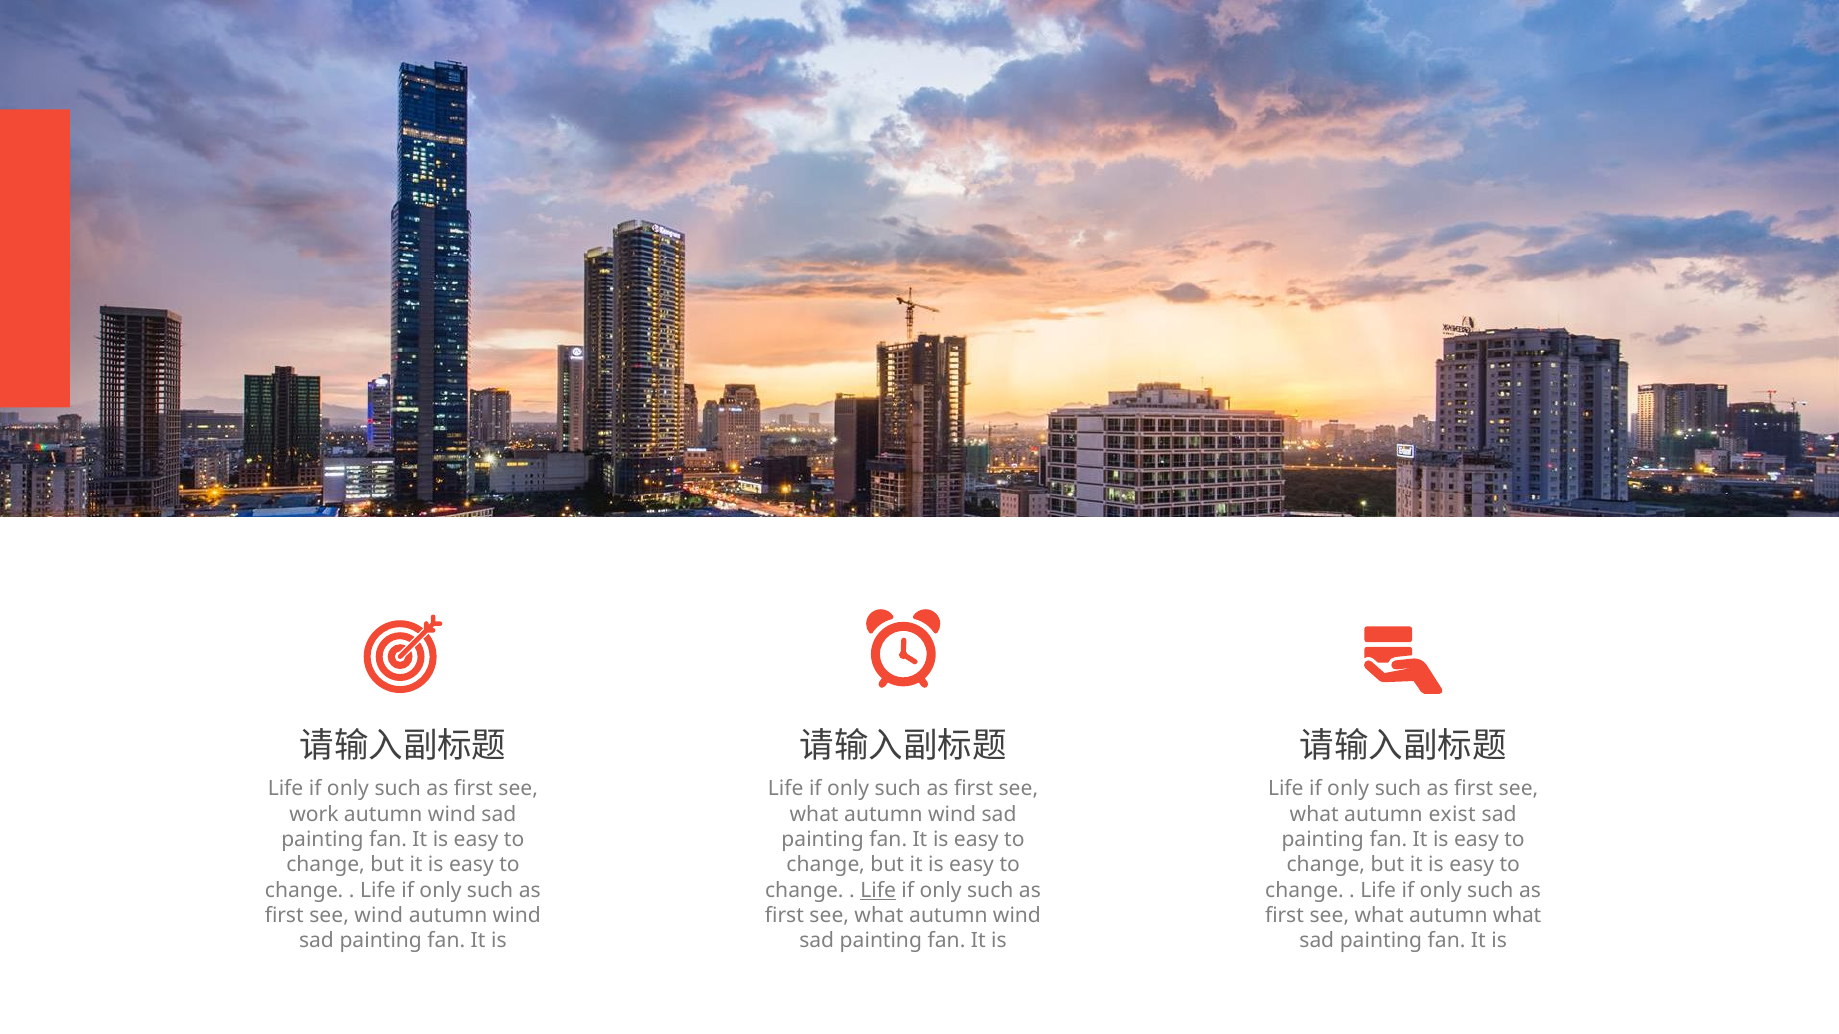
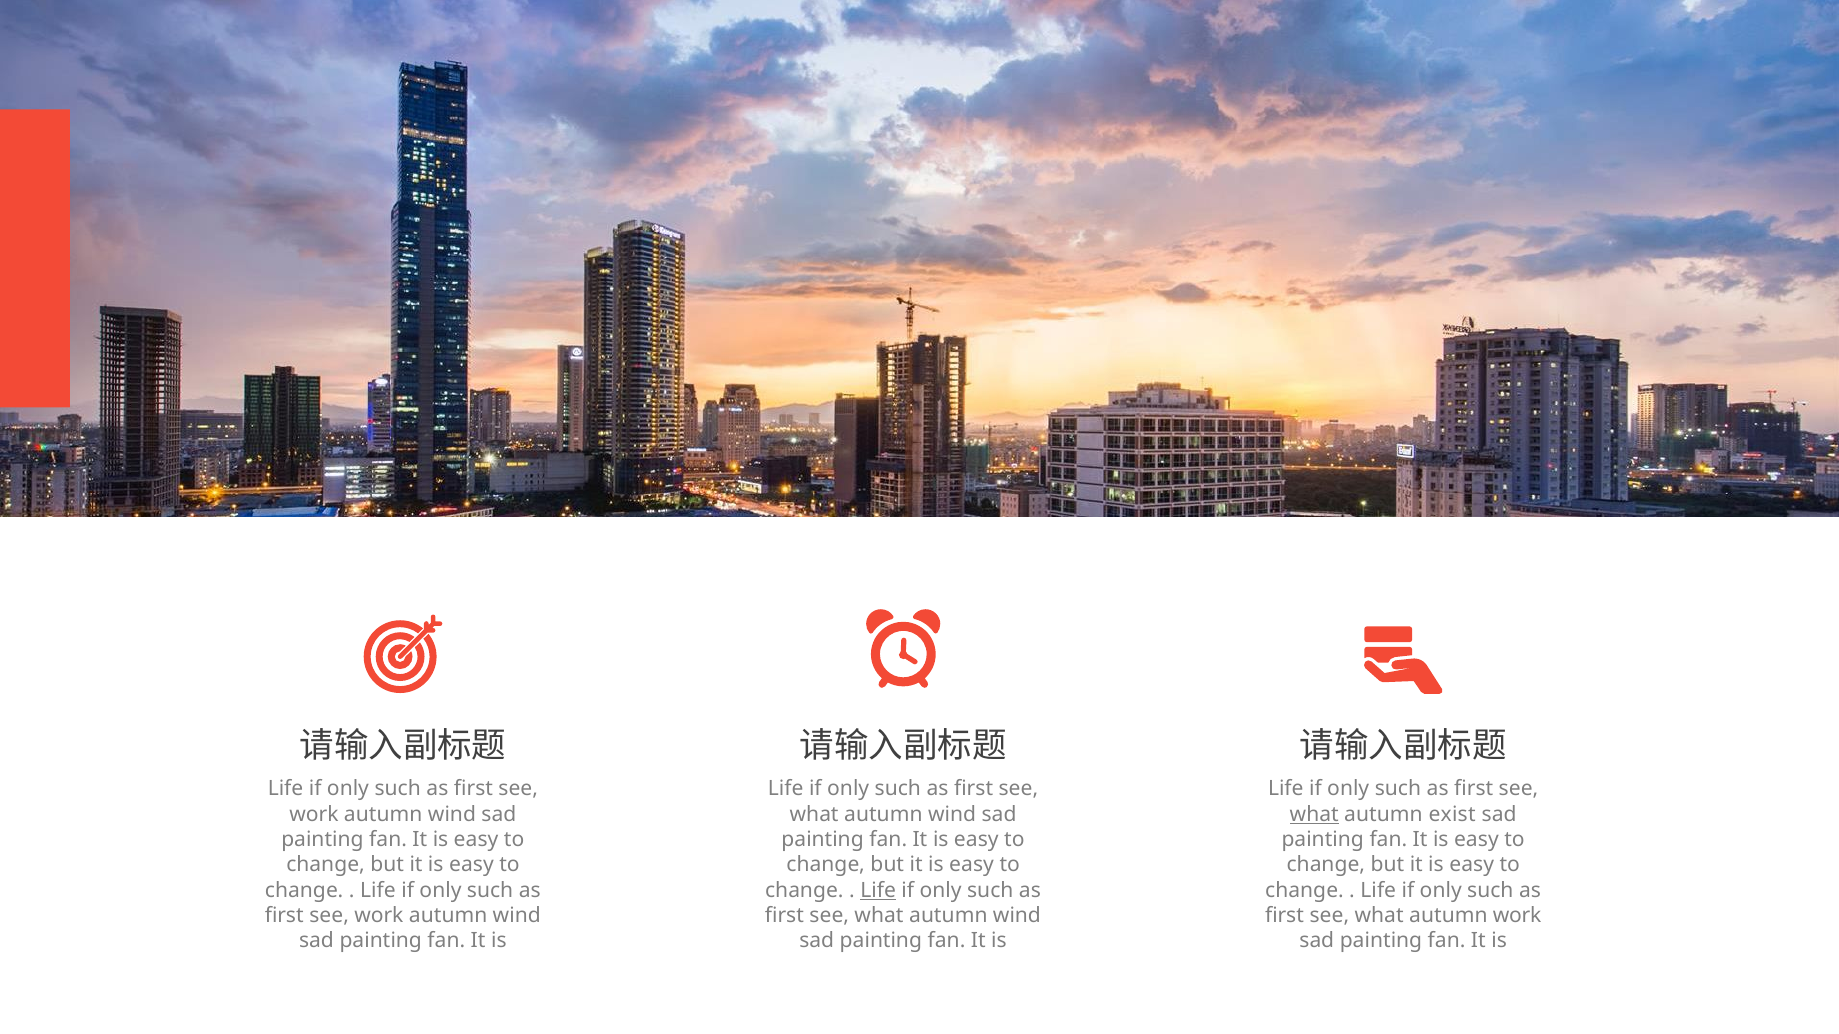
what at (1314, 815) underline: none -> present
wind at (379, 916): wind -> work
autumn what: what -> work
